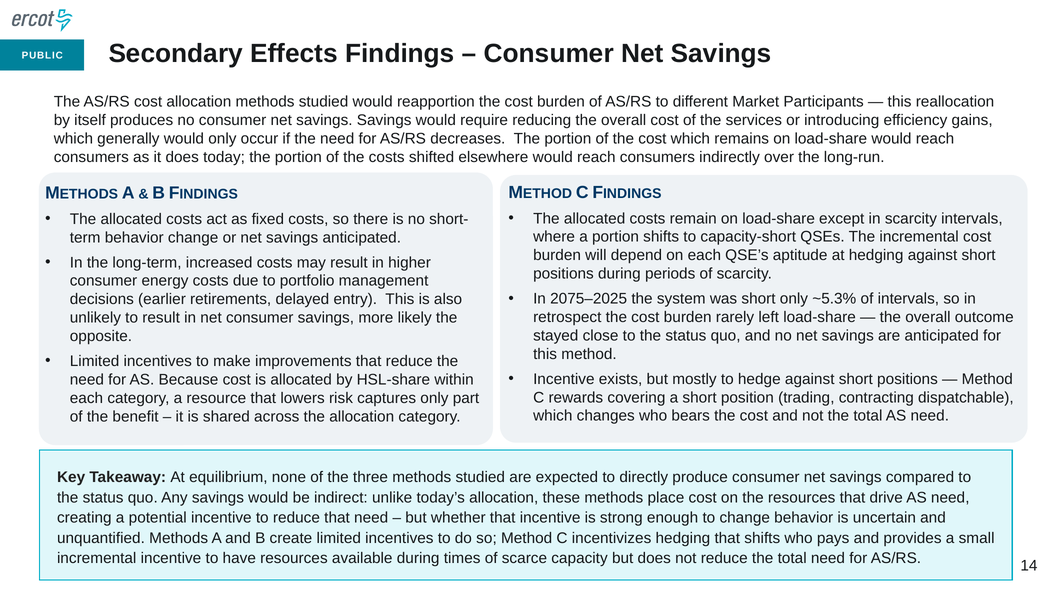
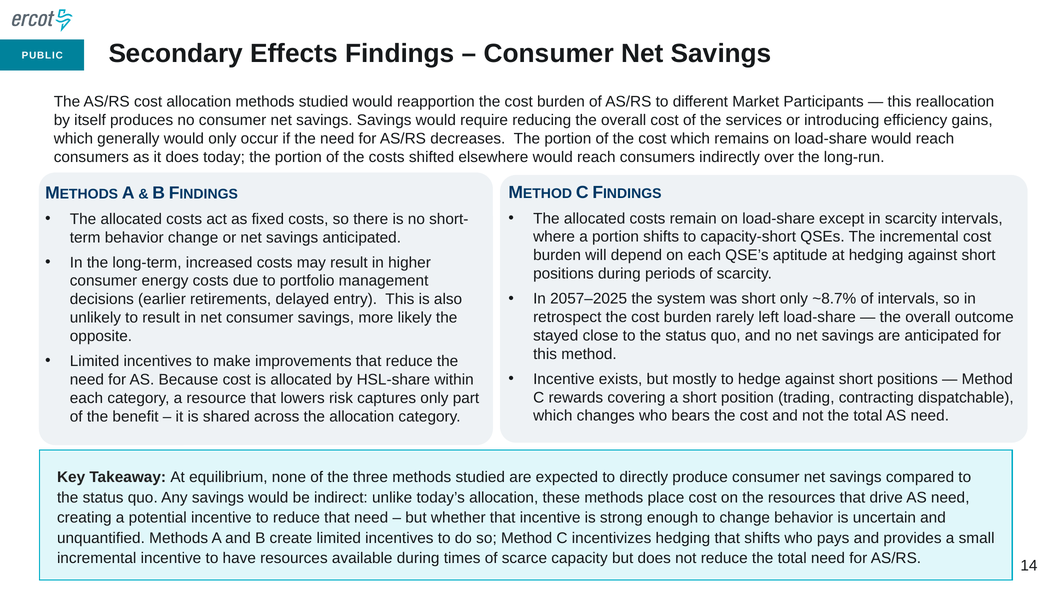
2075–2025: 2075–2025 -> 2057–2025
~5.3%: ~5.3% -> ~8.7%
